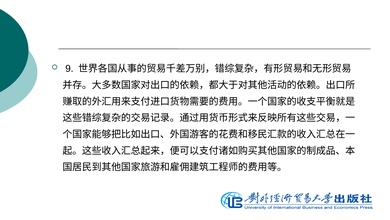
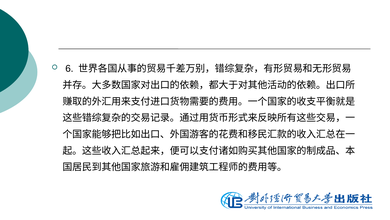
9: 9 -> 6
